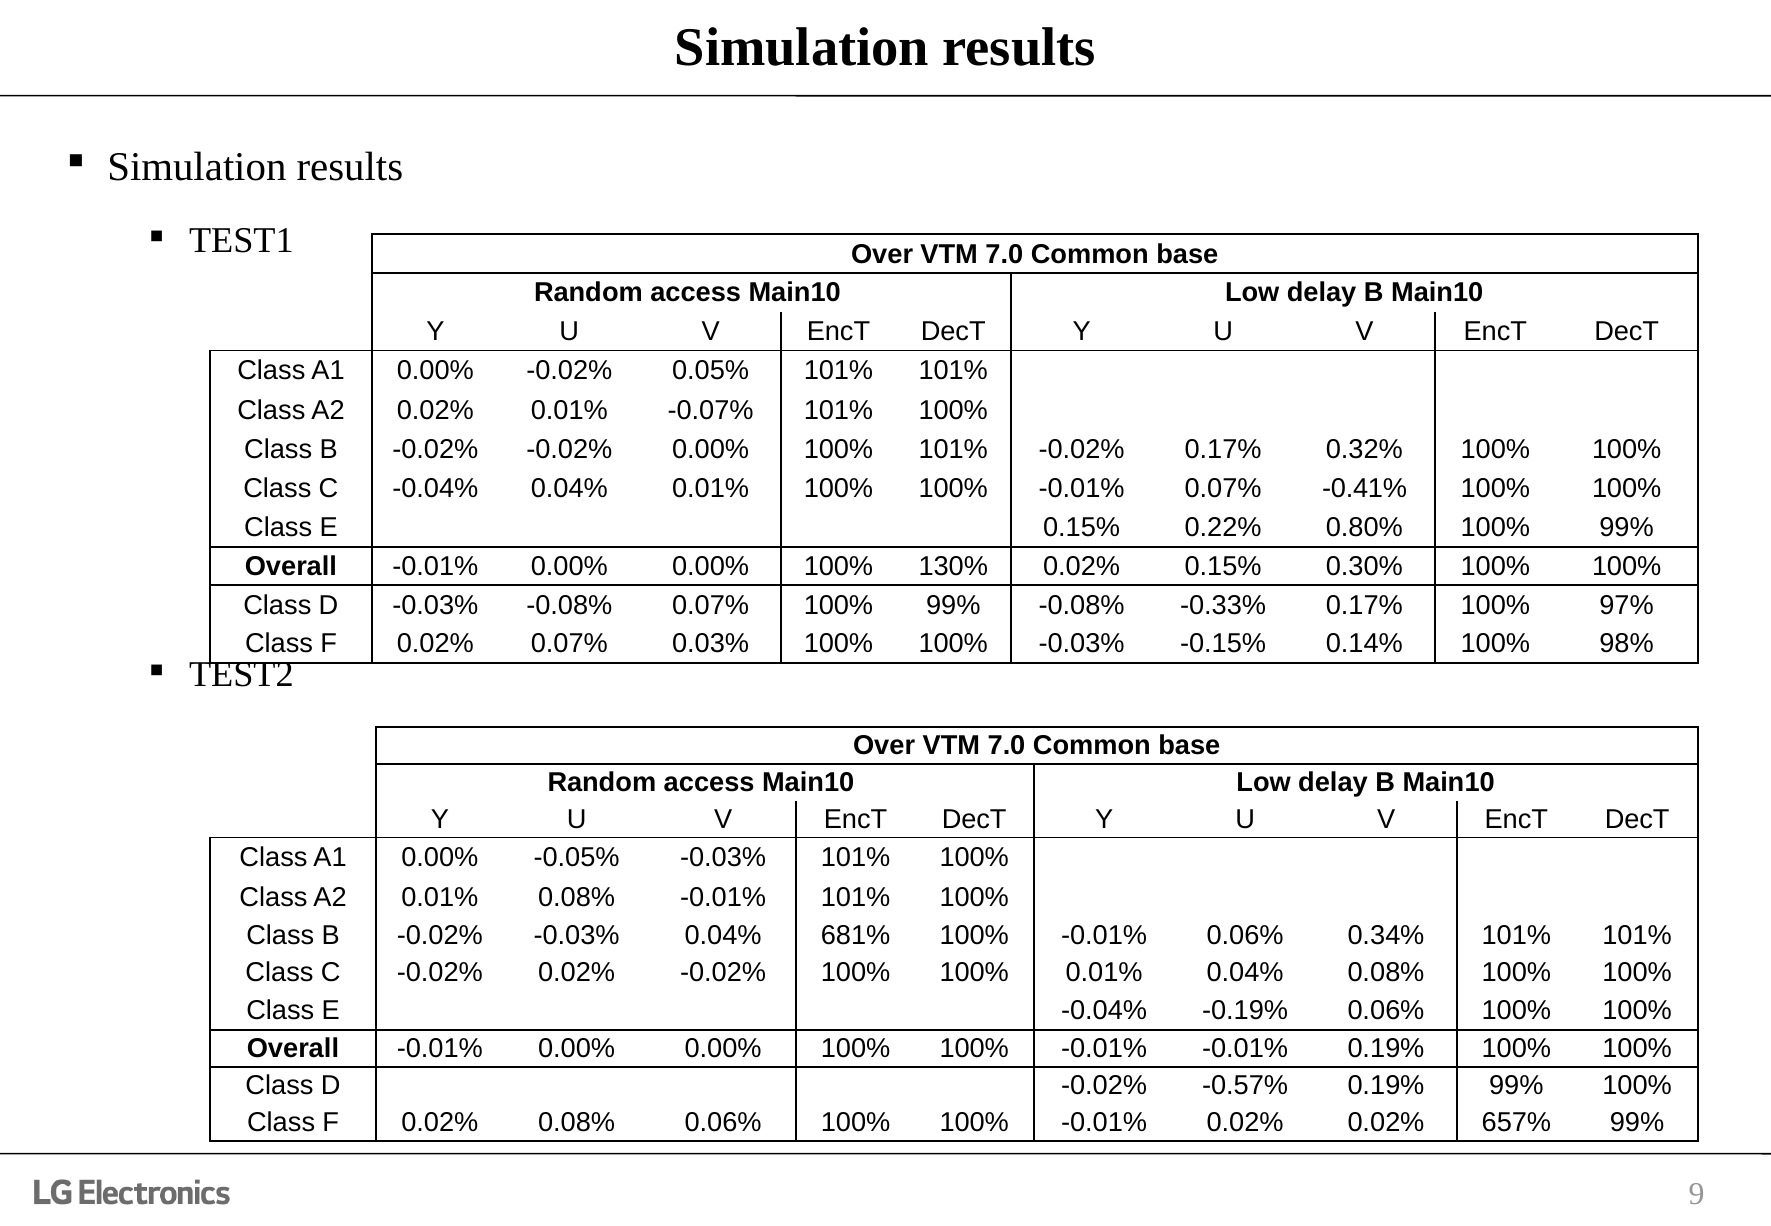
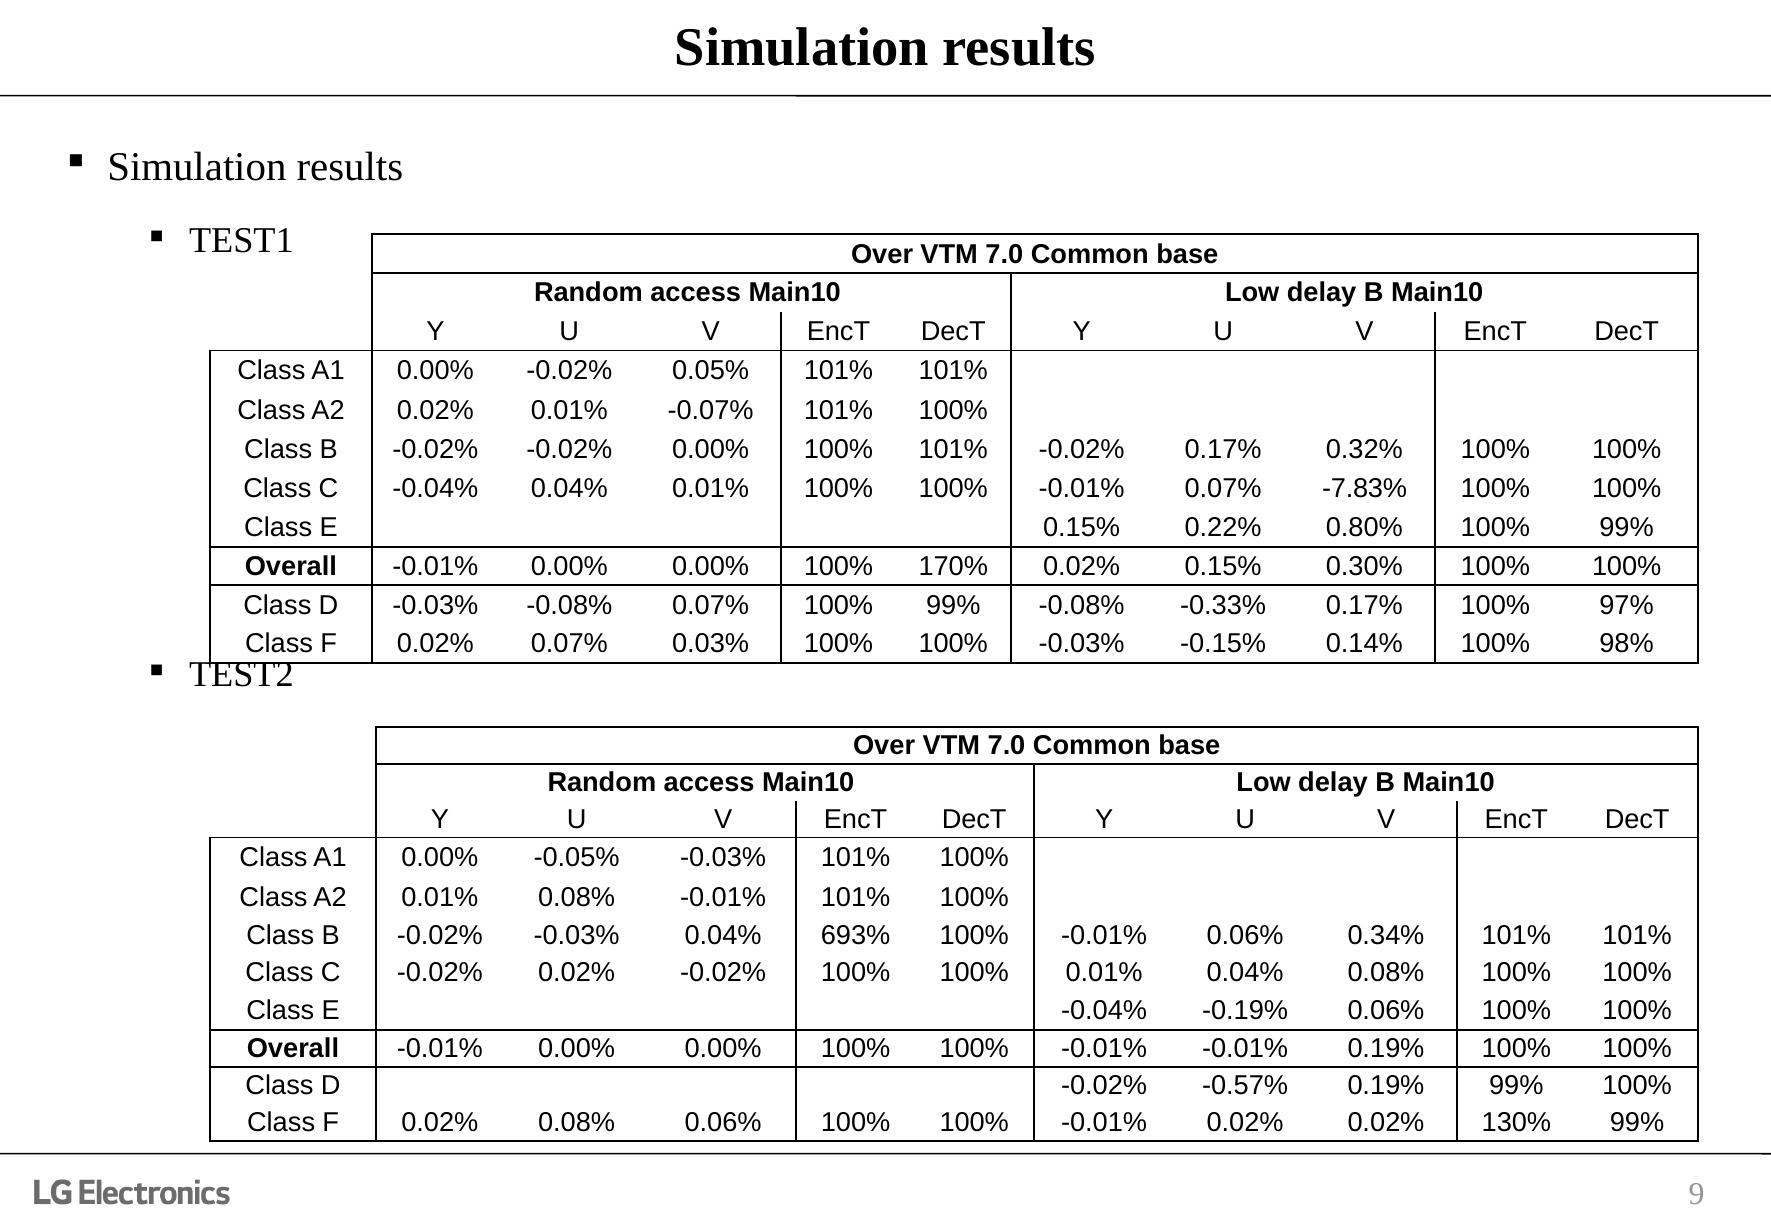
-0.41%: -0.41% -> -7.83%
130%: 130% -> 170%
681%: 681% -> 693%
657%: 657% -> 130%
